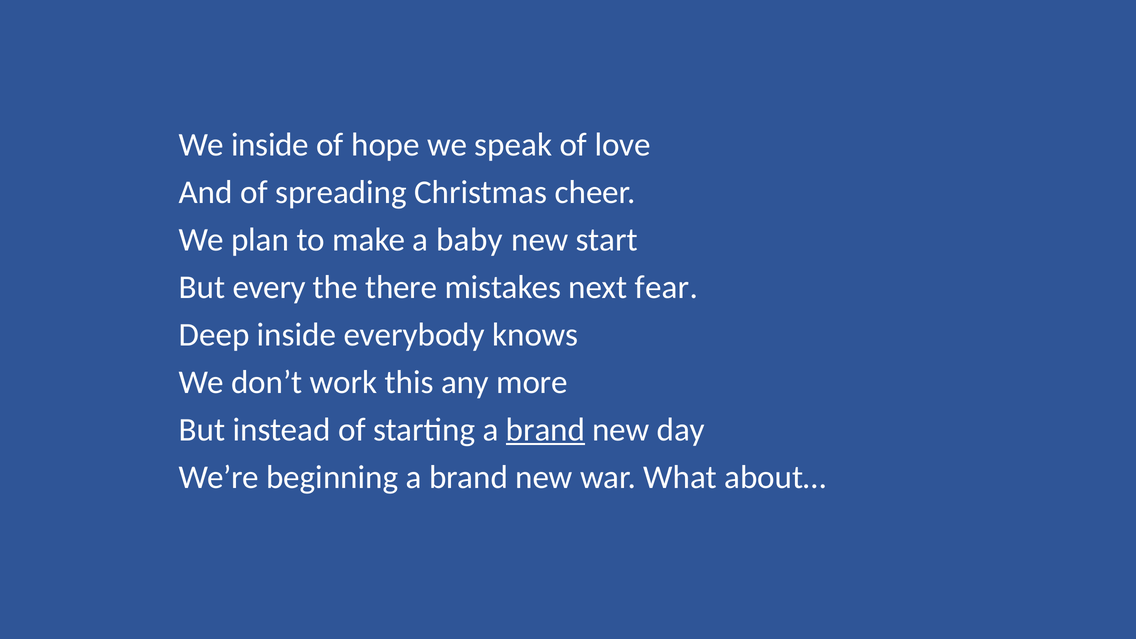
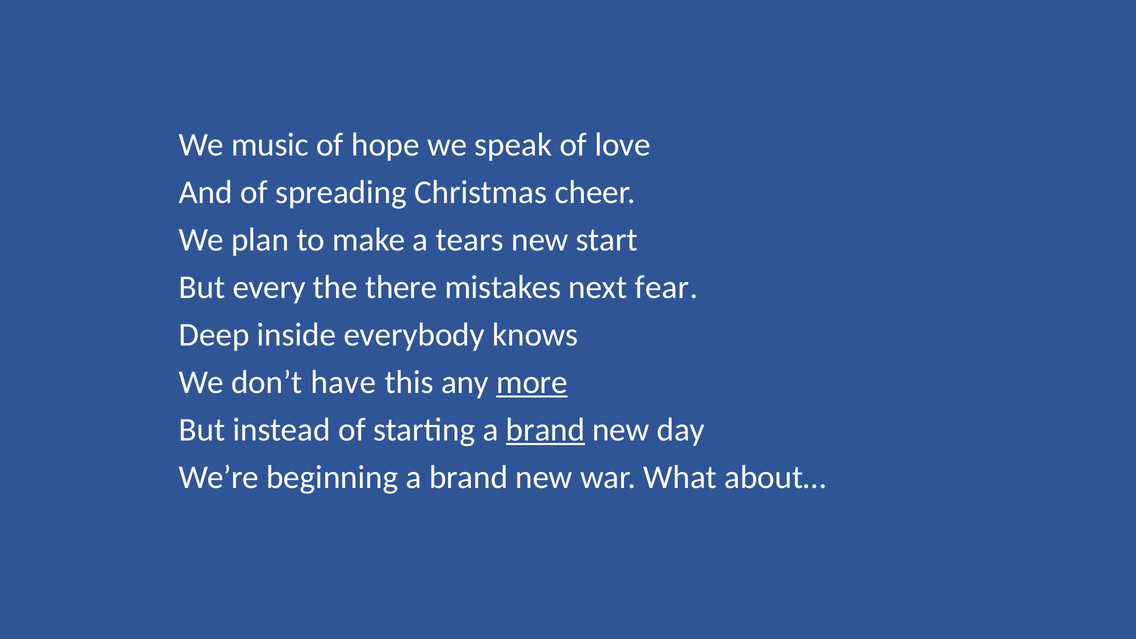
We inside: inside -> music
baby: baby -> tears
work: work -> have
more underline: none -> present
